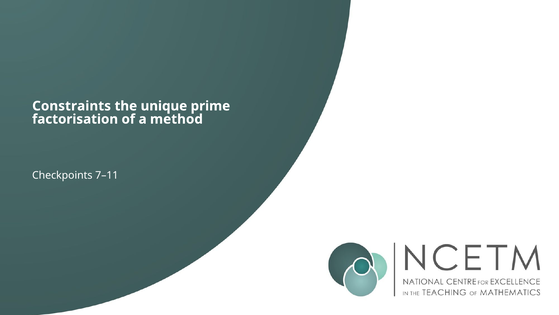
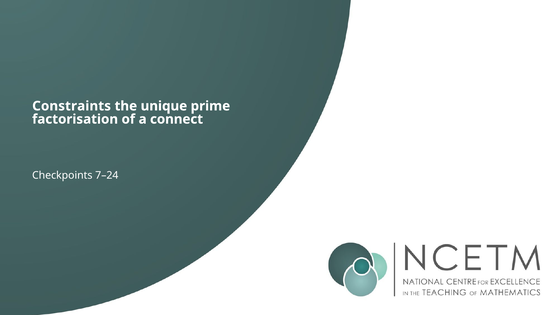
method: method -> connect
7–11: 7–11 -> 7–24
